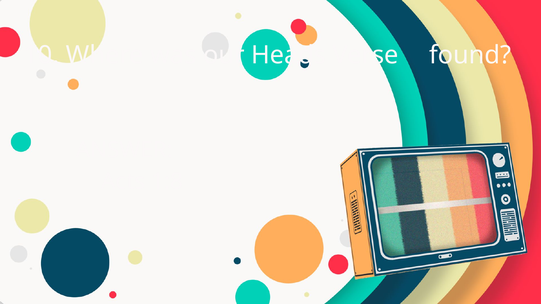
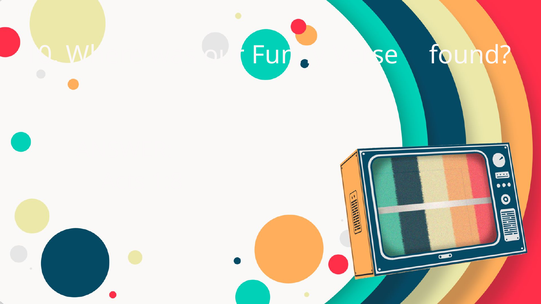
Heads: Heads -> Funny
